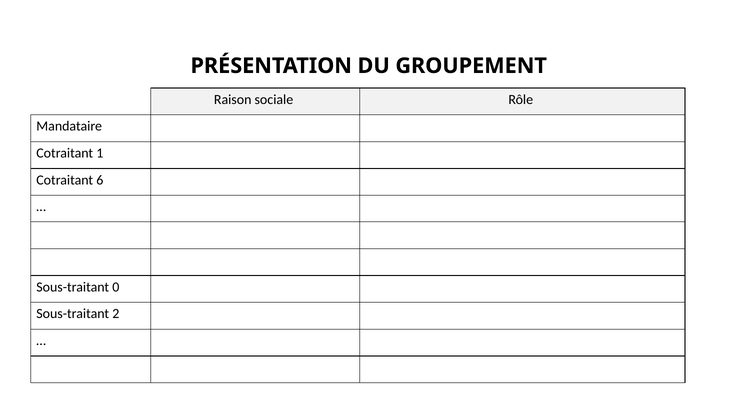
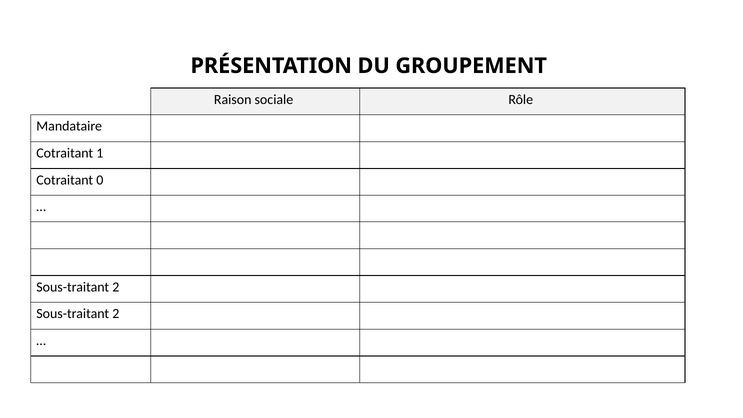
6: 6 -> 0
0 at (116, 287): 0 -> 2
